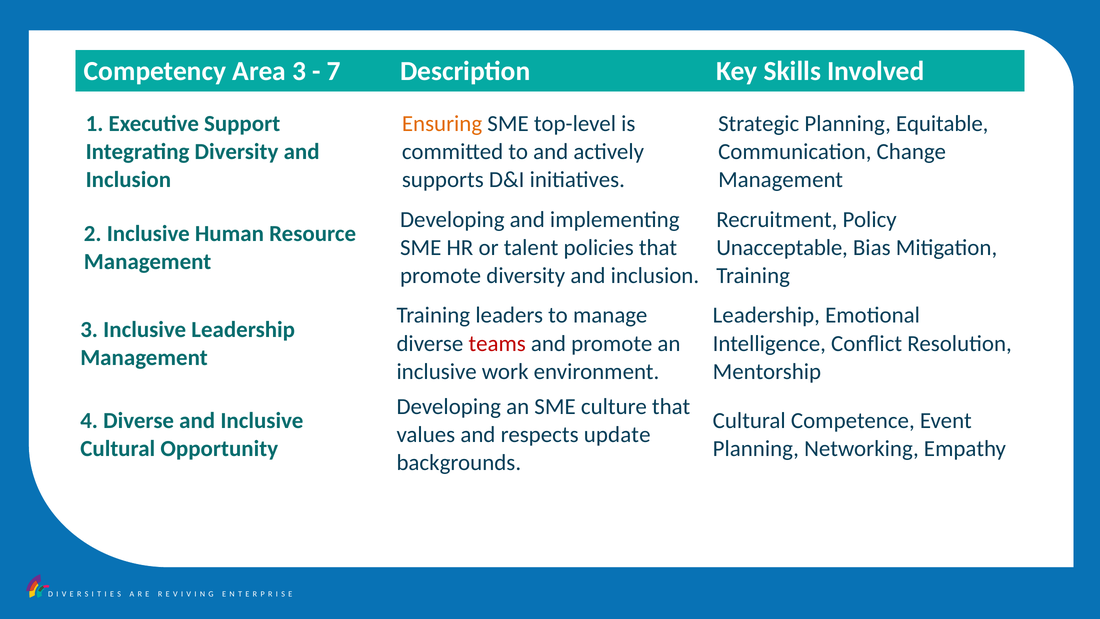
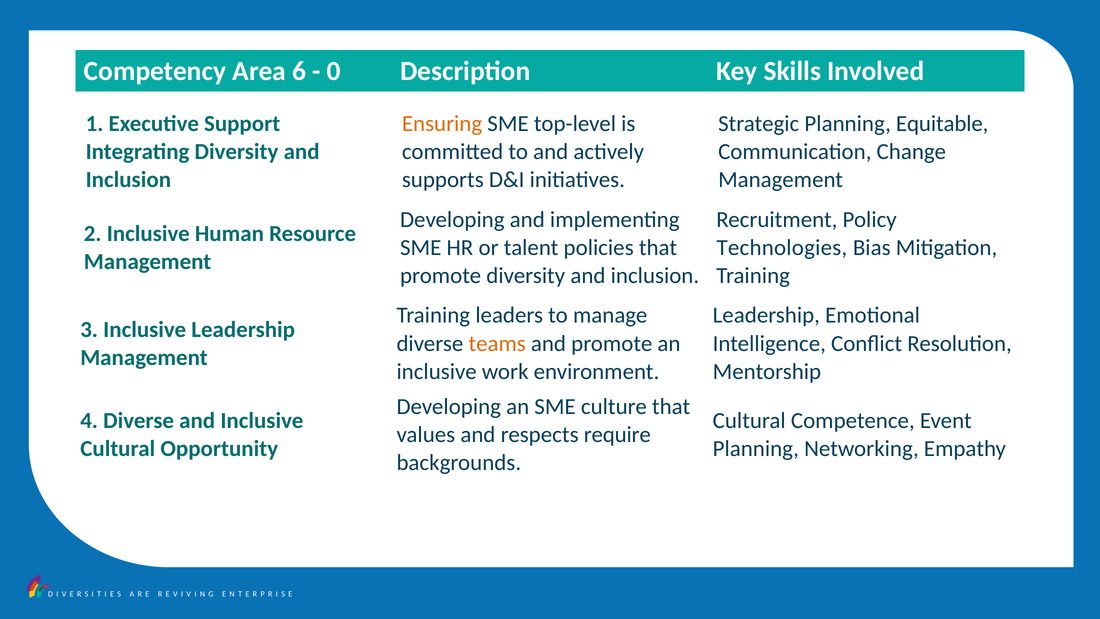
Area 3: 3 -> 6
7: 7 -> 0
Unacceptable: Unacceptable -> Technologies
teams colour: red -> orange
update: update -> require
